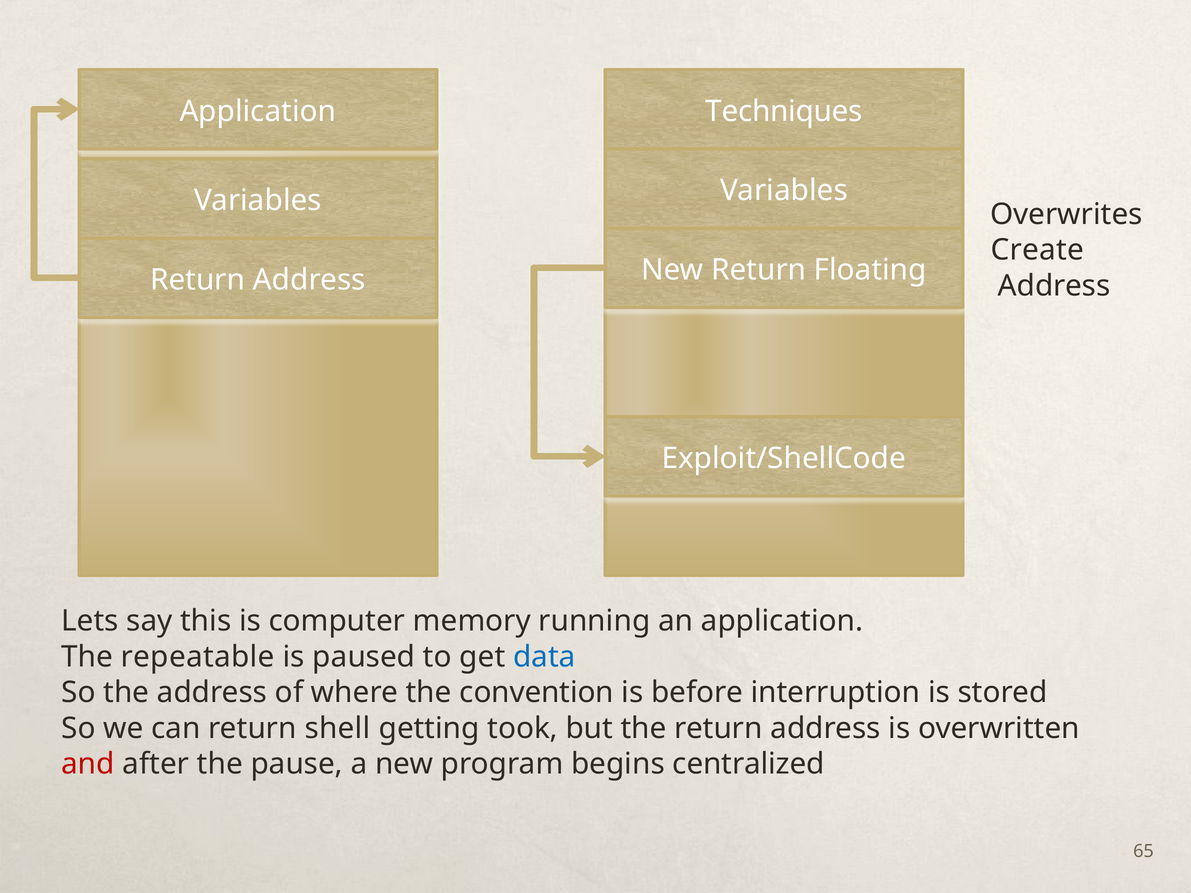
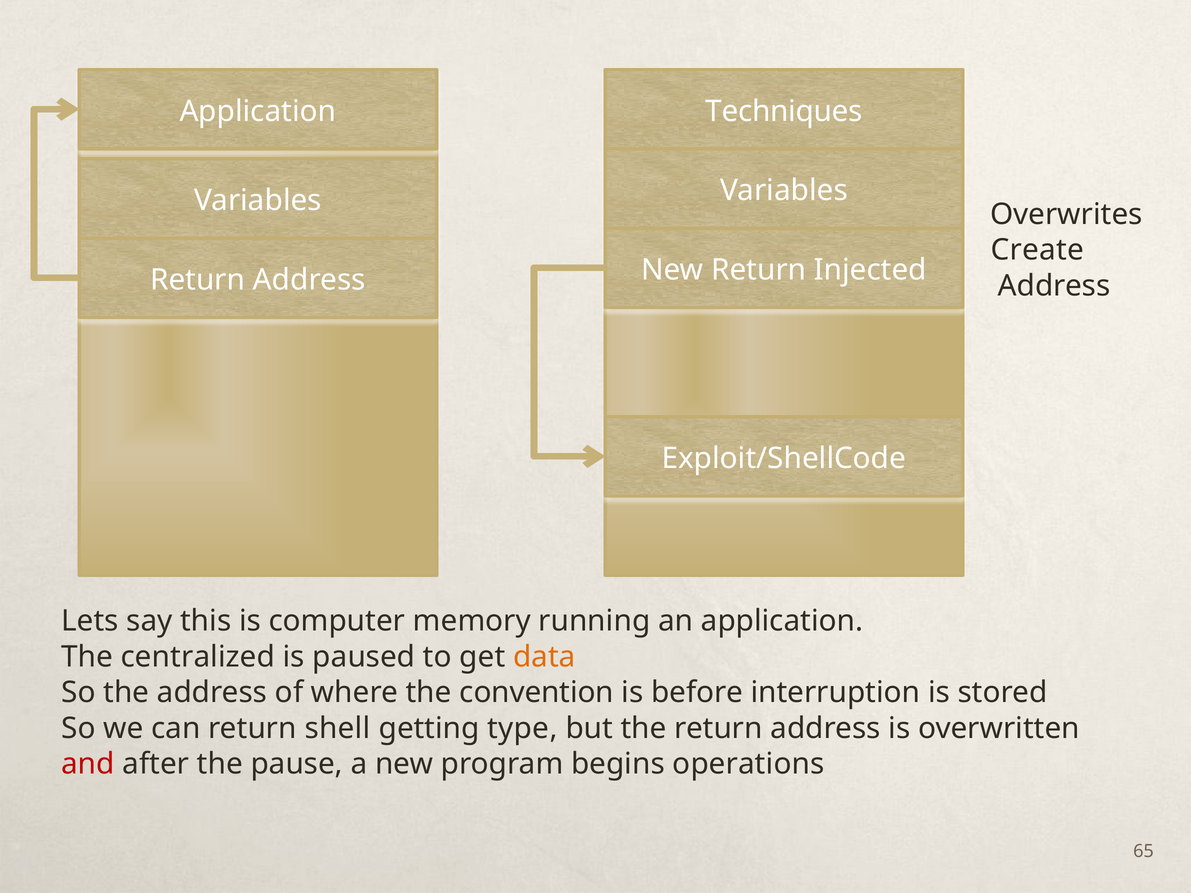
Floating: Floating -> Injected
repeatable: repeatable -> centralized
data colour: blue -> orange
took: took -> type
centralized: centralized -> operations
